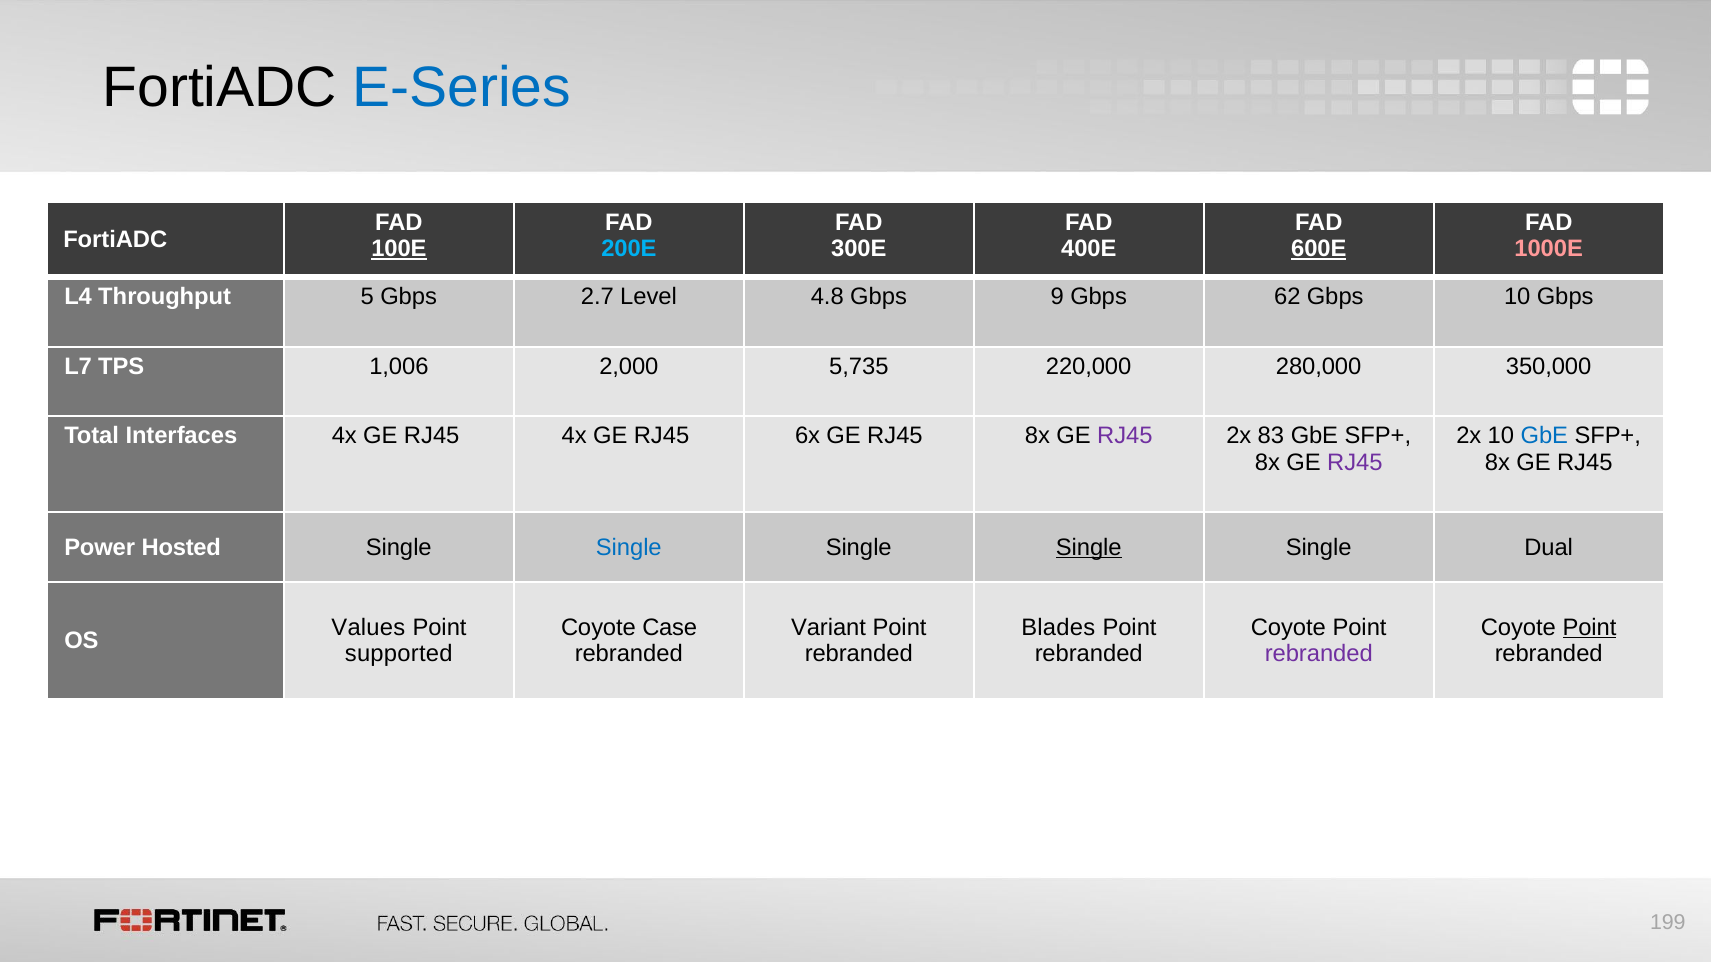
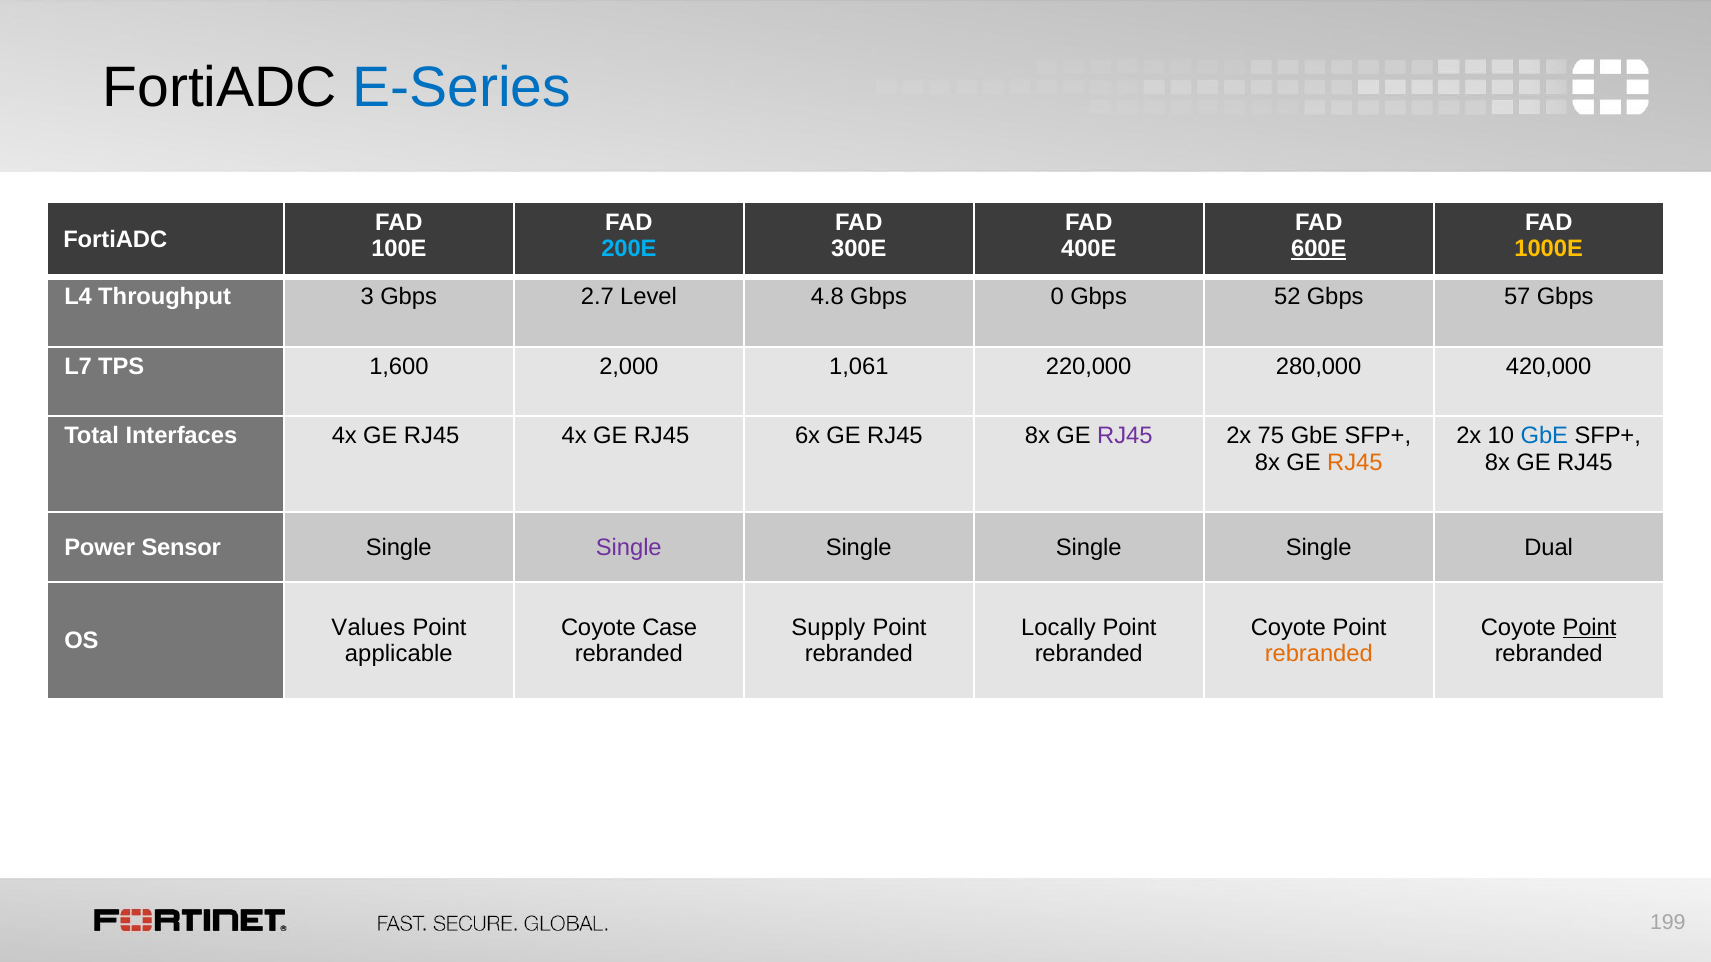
100E underline: present -> none
1000E colour: pink -> yellow
5: 5 -> 3
9: 9 -> 0
62: 62 -> 52
Gbps 10: 10 -> 57
1,006: 1,006 -> 1,600
5,735: 5,735 -> 1,061
350,000: 350,000 -> 420,000
83: 83 -> 75
RJ45 at (1355, 463) colour: purple -> orange
Hosted: Hosted -> Sensor
Single at (629, 548) colour: blue -> purple
Single at (1089, 548) underline: present -> none
Variant: Variant -> Supply
Blades: Blades -> Locally
supported: supported -> applicable
rebranded at (1319, 654) colour: purple -> orange
